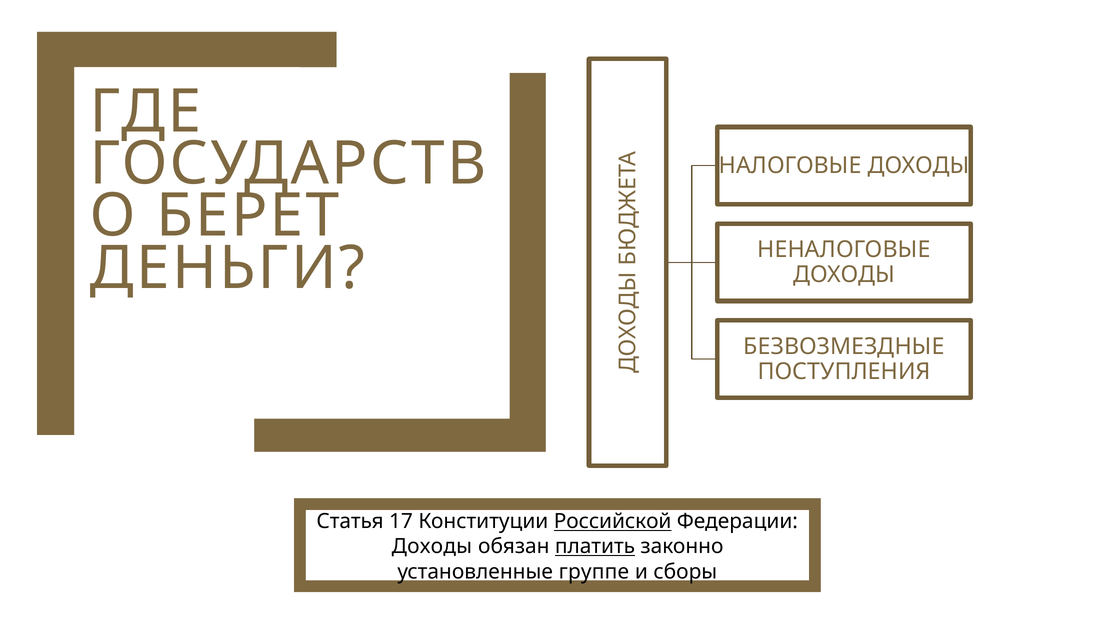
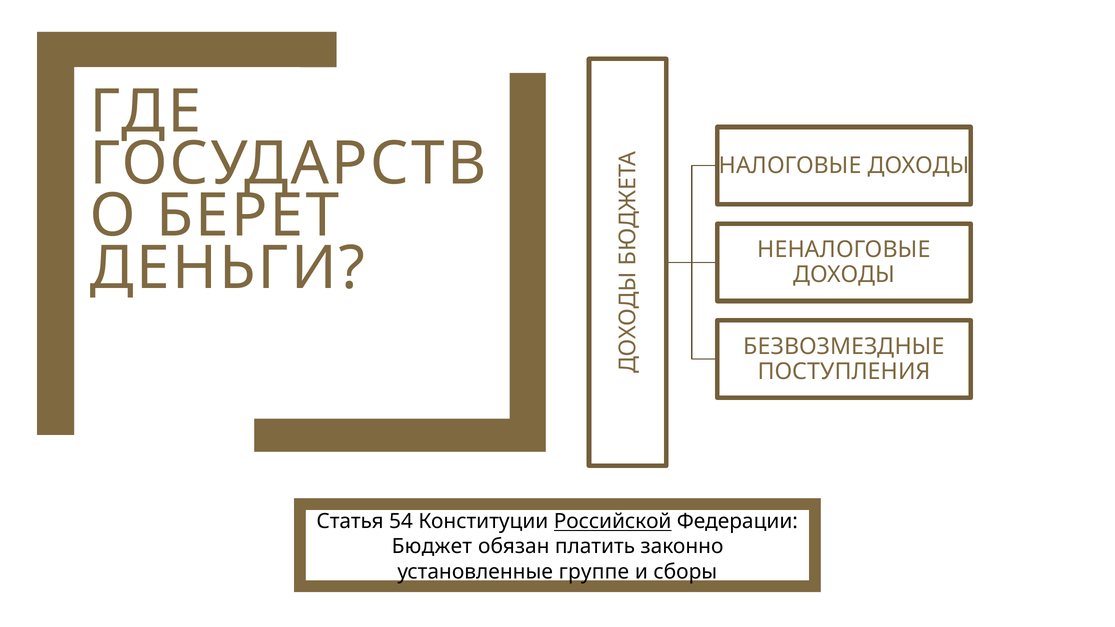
17: 17 -> 54
Доходы at (432, 547): Доходы -> Бюджет
платить underline: present -> none
